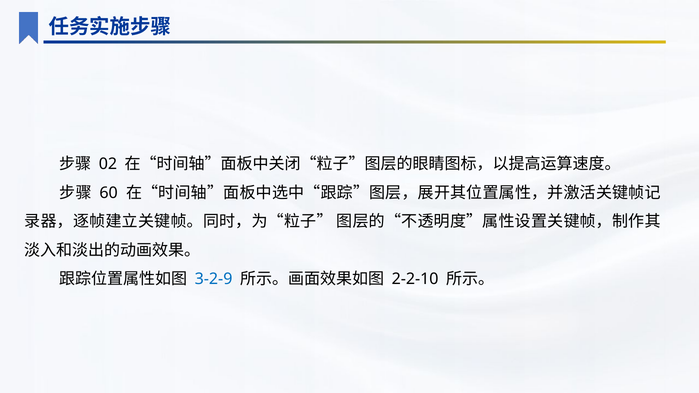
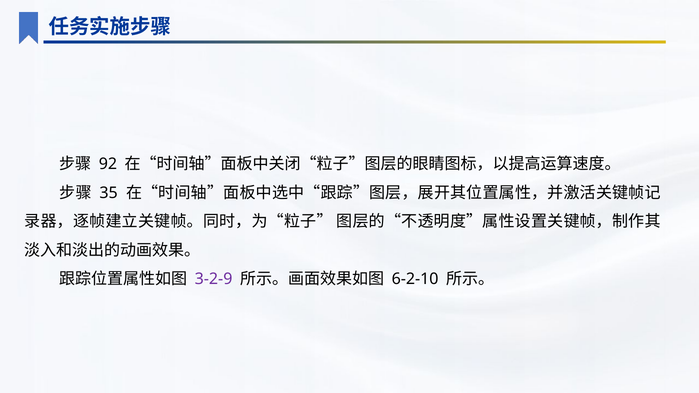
02: 02 -> 92
60: 60 -> 35
3-2-9 colour: blue -> purple
2-2-10: 2-2-10 -> 6-2-10
